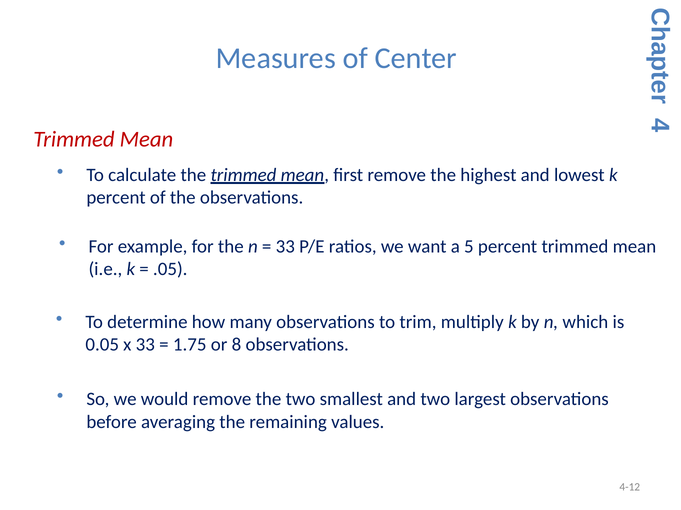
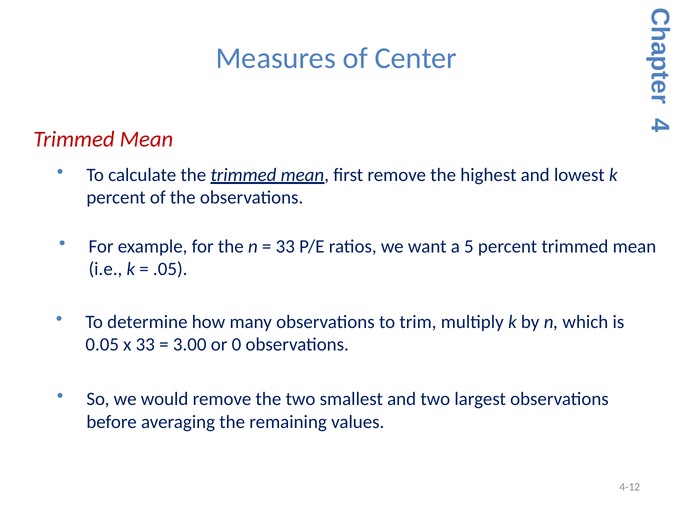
1.75: 1.75 -> 3.00
8: 8 -> 0
